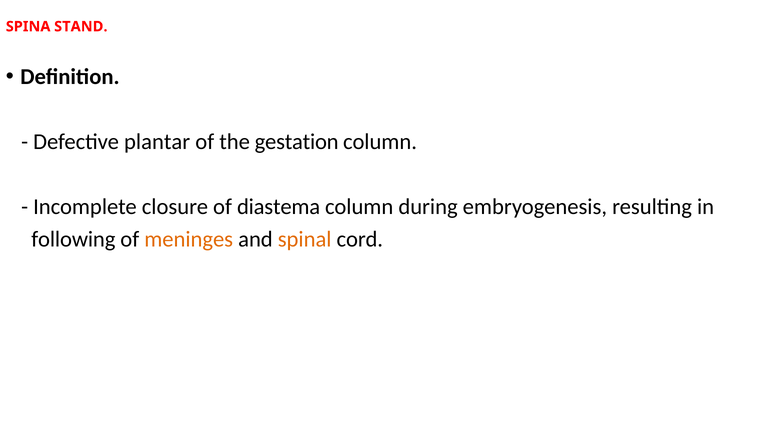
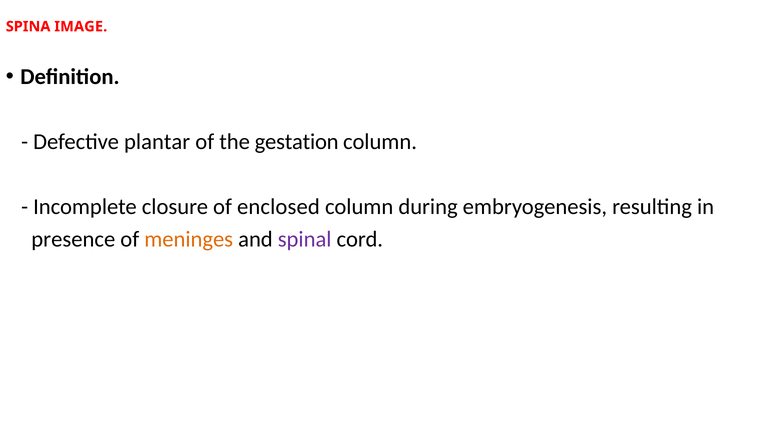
STAND: STAND -> IMAGE
diastema: diastema -> enclosed
following: following -> presence
spinal colour: orange -> purple
